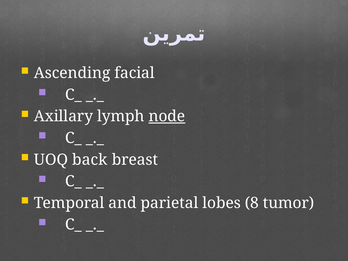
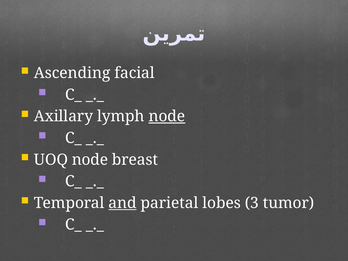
UOQ back: back -> node
and underline: none -> present
8: 8 -> 3
